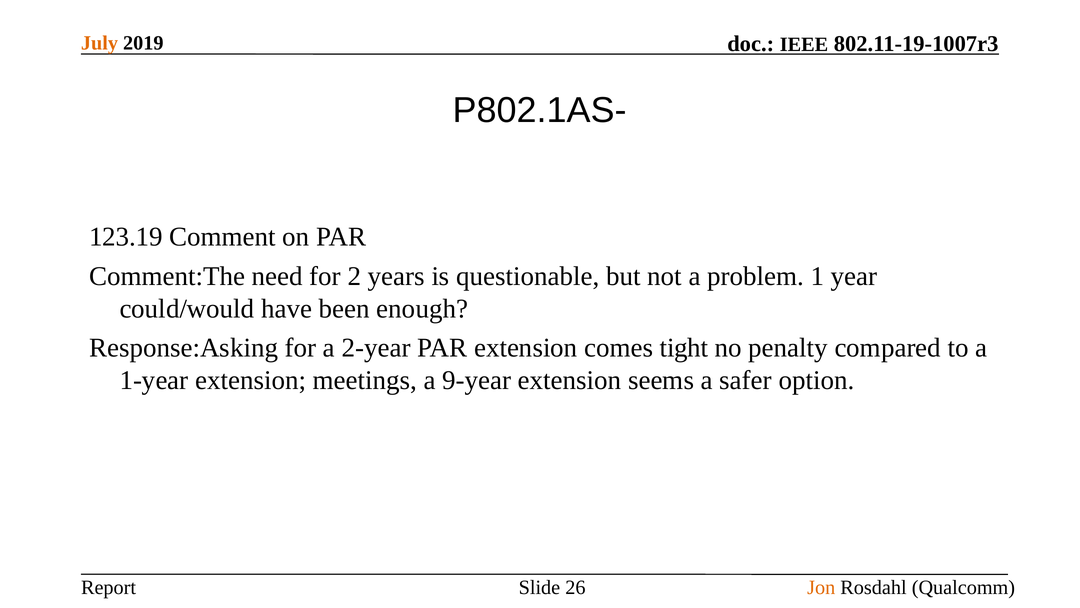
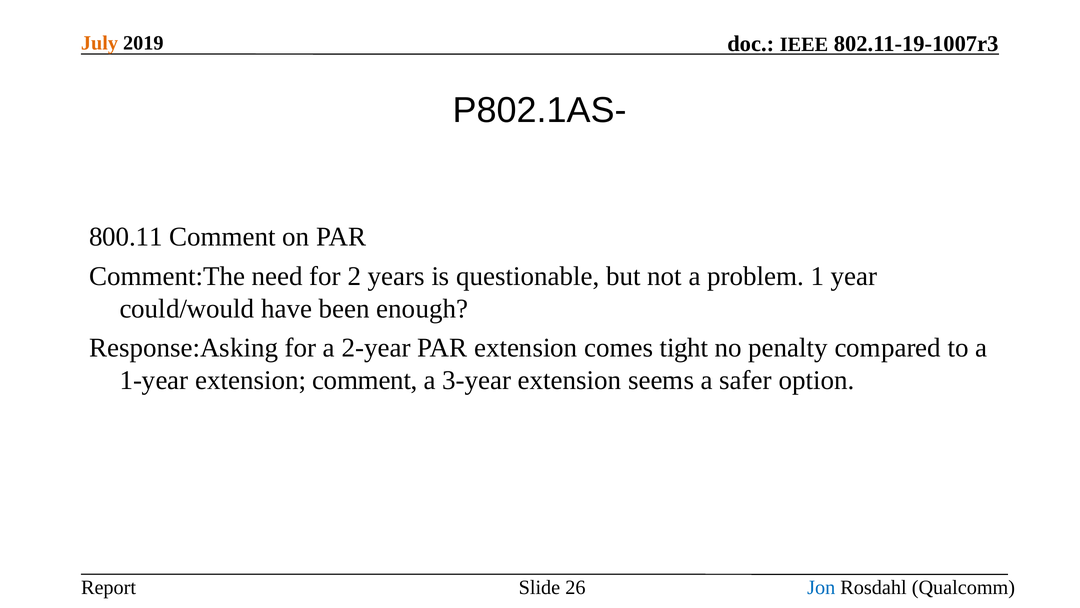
123.19: 123.19 -> 800.11
extension meetings: meetings -> comment
9-year: 9-year -> 3-year
Jon colour: orange -> blue
